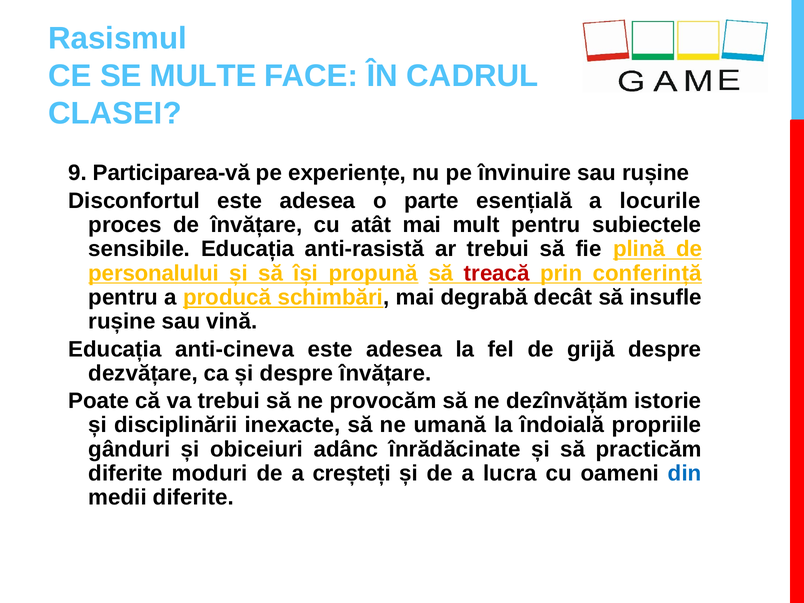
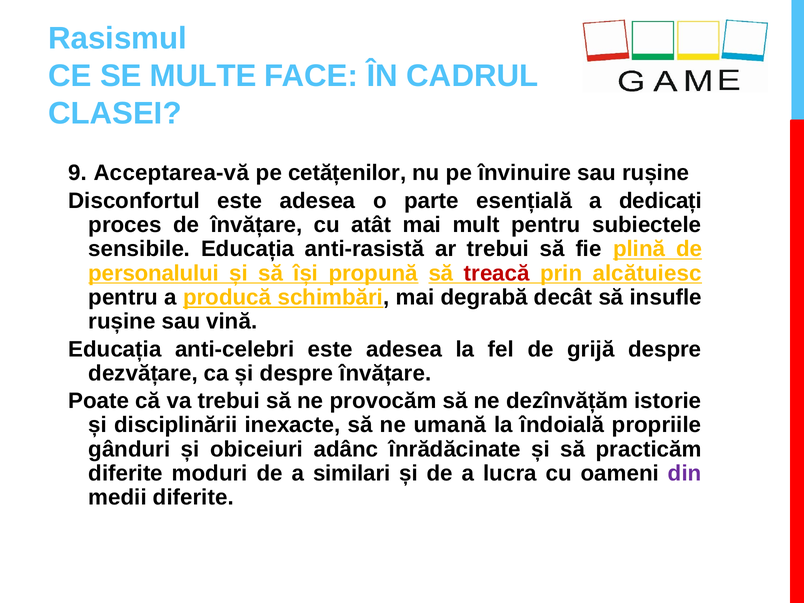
Participarea-vă: Participarea-vă -> Acceptarea-vă
experiențe: experiențe -> cetățenilor
locurile: locurile -> dedicați
conferință: conferință -> alcătuiesc
anti-cineva: anti-cineva -> anti-celebri
creșteți: creșteți -> similari
din colour: blue -> purple
